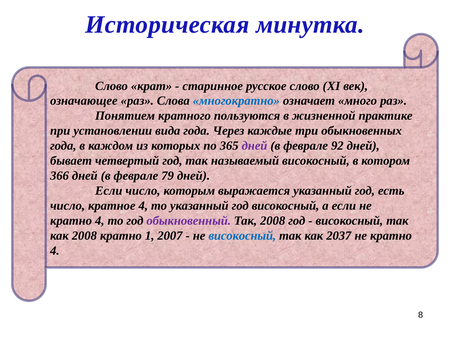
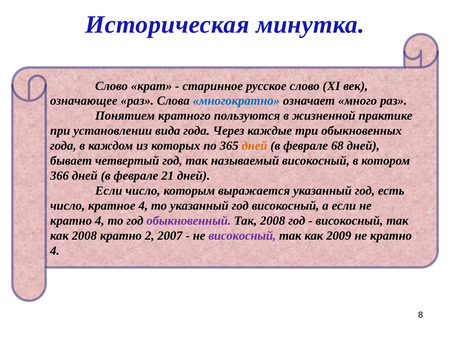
дней at (255, 146) colour: purple -> orange
92: 92 -> 68
79: 79 -> 21
1: 1 -> 2
високосный at (242, 236) colour: blue -> purple
2037: 2037 -> 2009
